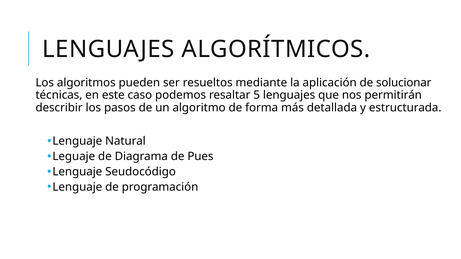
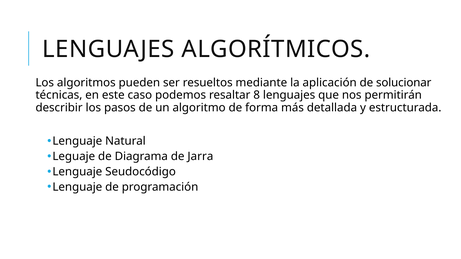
5: 5 -> 8
Pues: Pues -> Jarra
